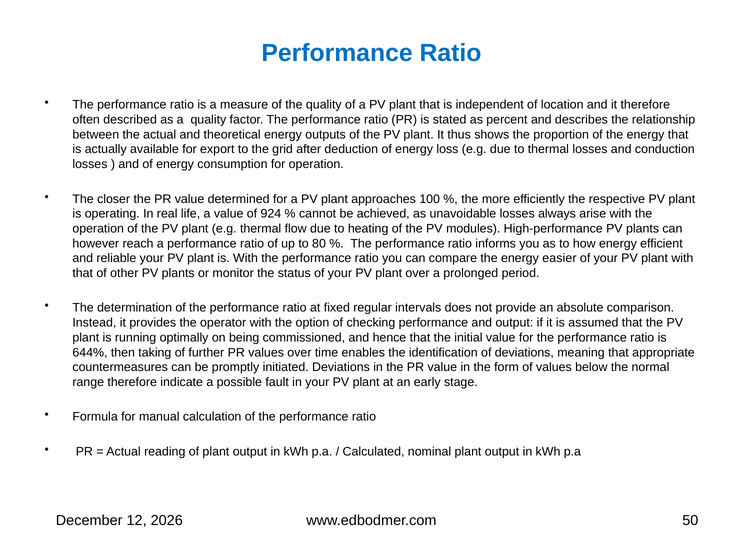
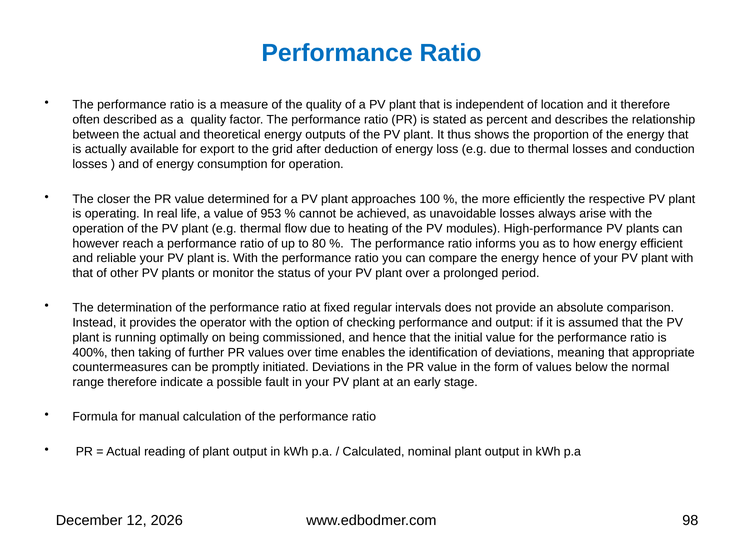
924: 924 -> 953
energy easier: easier -> hence
644%: 644% -> 400%
50: 50 -> 98
